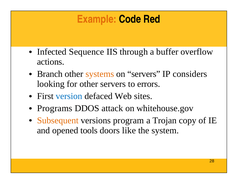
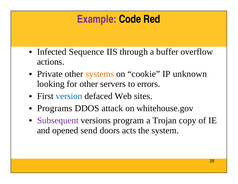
Example colour: orange -> purple
Branch: Branch -> Private
on servers: servers -> cookie
considers: considers -> unknown
Subsequent colour: orange -> purple
tools: tools -> send
like: like -> acts
